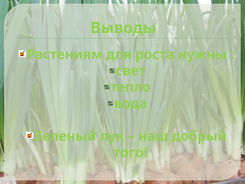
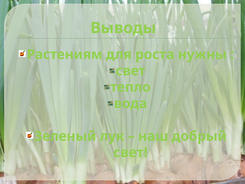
того at (130, 152): того -> свет
